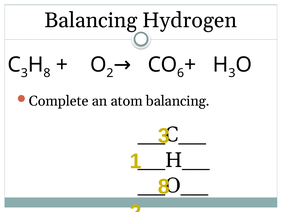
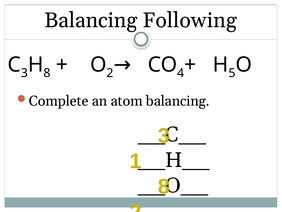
Hydrogen: Hydrogen -> Following
6: 6 -> 4
3 at (232, 73): 3 -> 5
